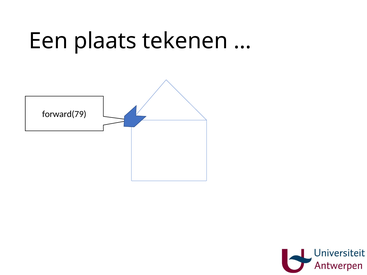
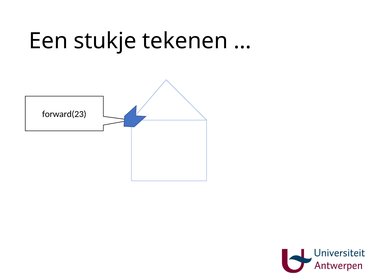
plaats: plaats -> stukje
forward(79: forward(79 -> forward(23
